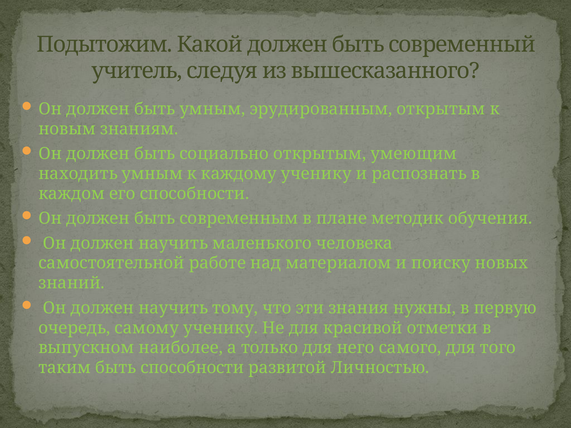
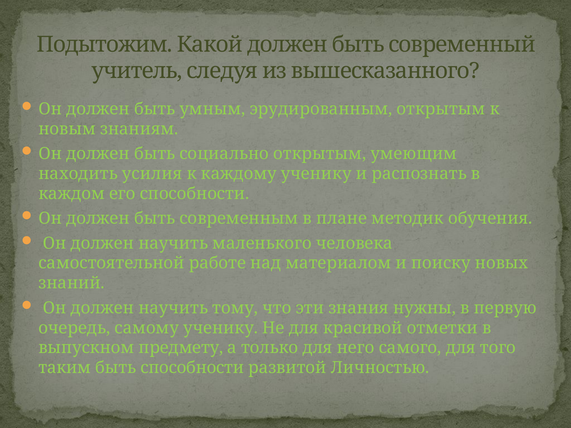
находить умным: умным -> усилия
наиболее: наиболее -> предмету
